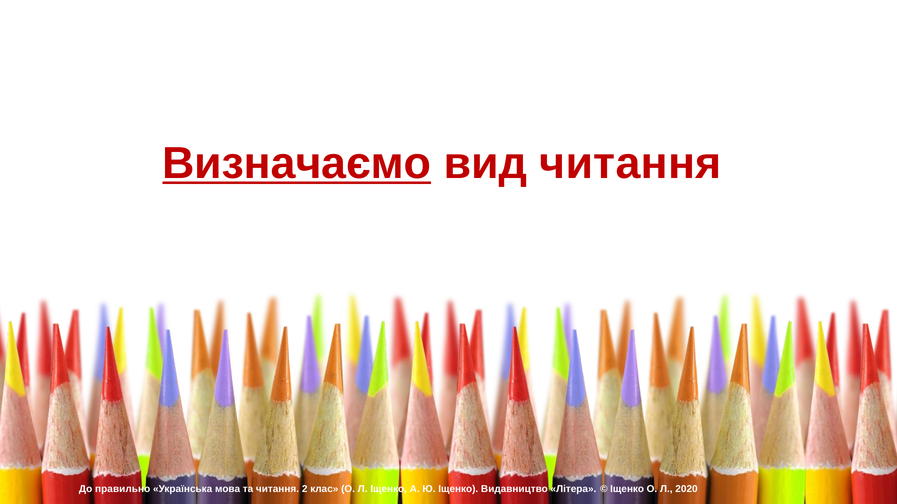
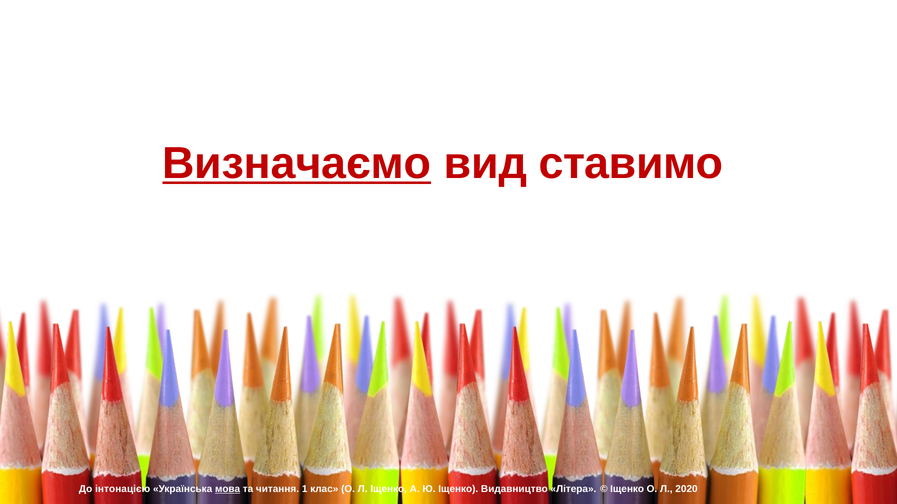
вид читання: читання -> ставимо
правильно: правильно -> інтонацією
мова underline: none -> present
2: 2 -> 1
